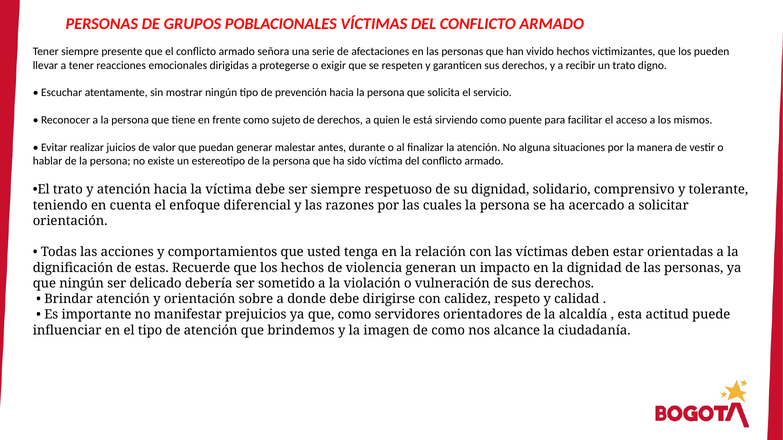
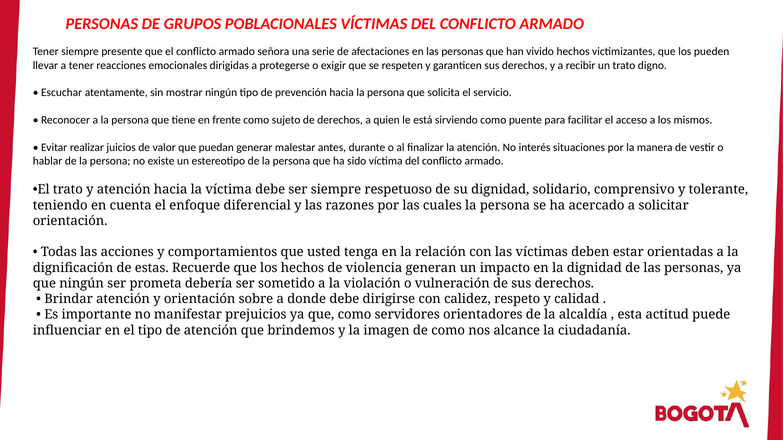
alguna: alguna -> interés
delicado: delicado -> prometa
